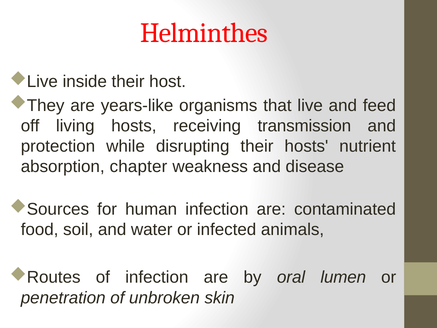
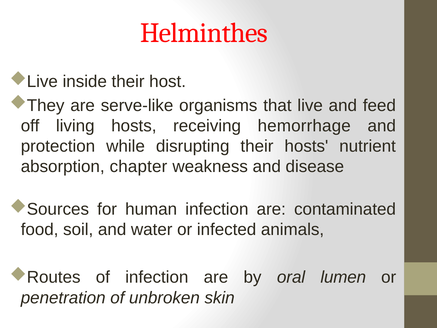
years-like: years-like -> serve-like
transmission: transmission -> hemorrhage
